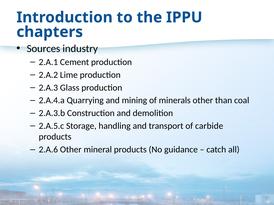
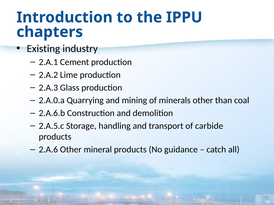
Sources: Sources -> Existing
2.A.4.a: 2.A.4.a -> 2.A.0.a
2.A.3.b: 2.A.3.b -> 2.A.6.b
